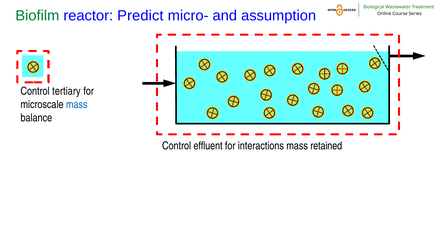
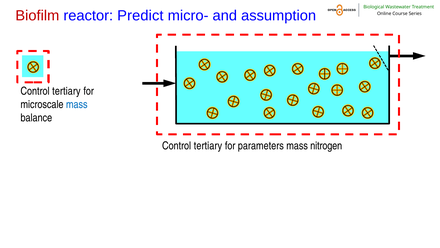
Biofilm colour: green -> red
effluent at (208, 146): effluent -> tertiary
interactions: interactions -> parameters
retained: retained -> nitrogen
